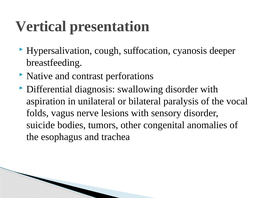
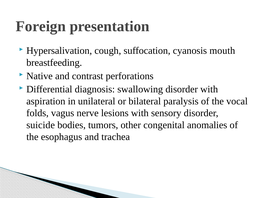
Vertical: Vertical -> Foreign
deeper: deeper -> mouth
